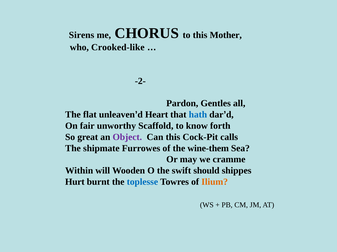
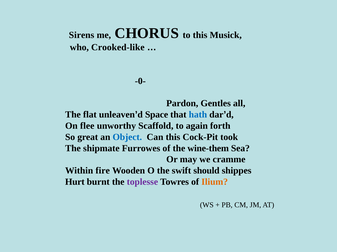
Mother: Mother -> Musick
-2-: -2- -> -0-
Heart: Heart -> Space
fair: fair -> flee
know: know -> again
Object colour: purple -> blue
calls: calls -> took
will: will -> fire
toplesse colour: blue -> purple
